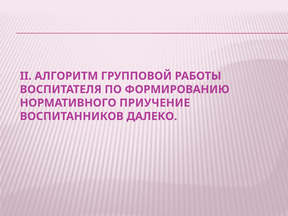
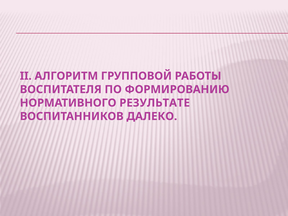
ПРИУЧЕНИЕ: ПРИУЧЕНИЕ -> РЕЗУЛЬТАТЕ
